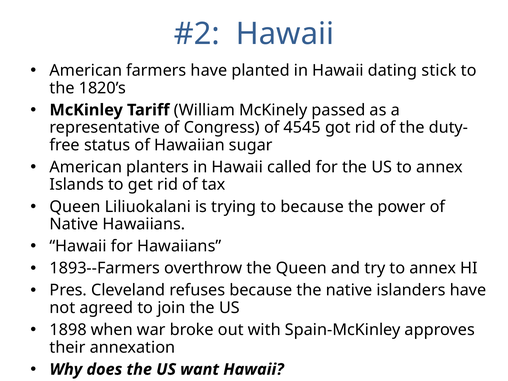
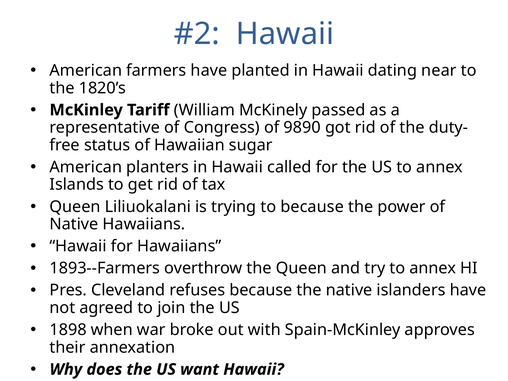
stick: stick -> near
4545: 4545 -> 9890
